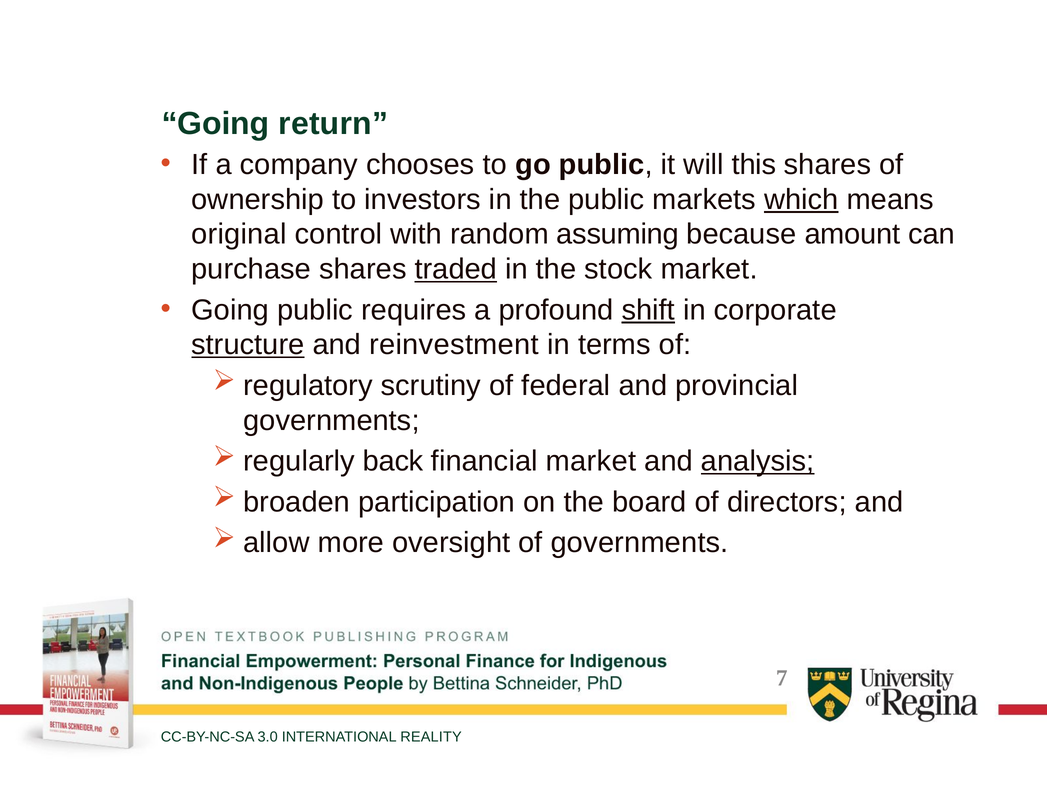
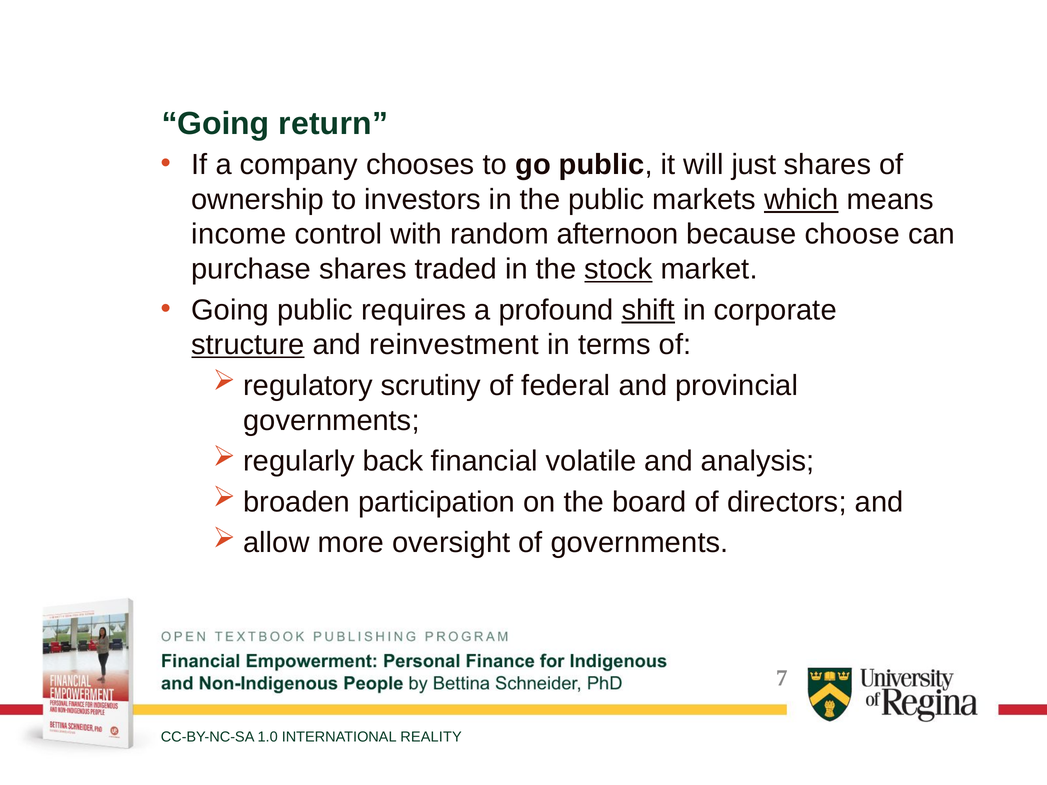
this: this -> just
original: original -> income
assuming: assuming -> afternoon
amount: amount -> choose
traded underline: present -> none
stock underline: none -> present
financial market: market -> volatile
analysis underline: present -> none
3.0: 3.0 -> 1.0
